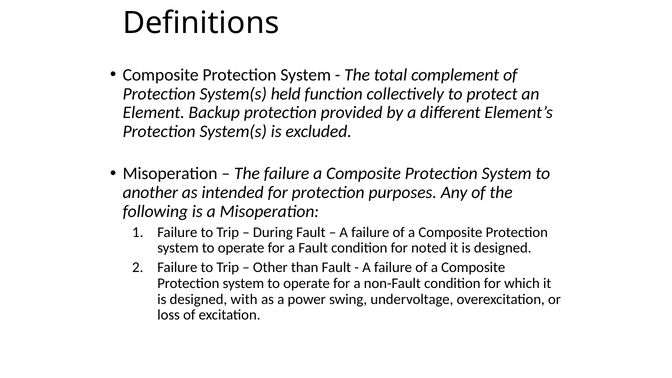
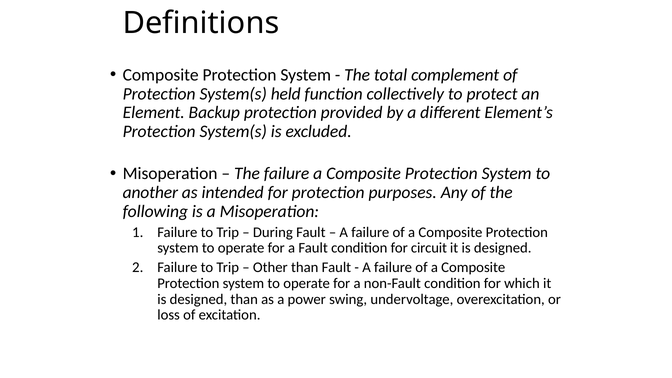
noted: noted -> circuit
designed with: with -> than
